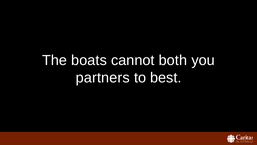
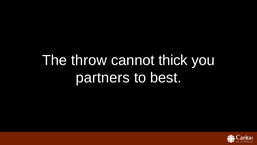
boats: boats -> throw
both: both -> thick
